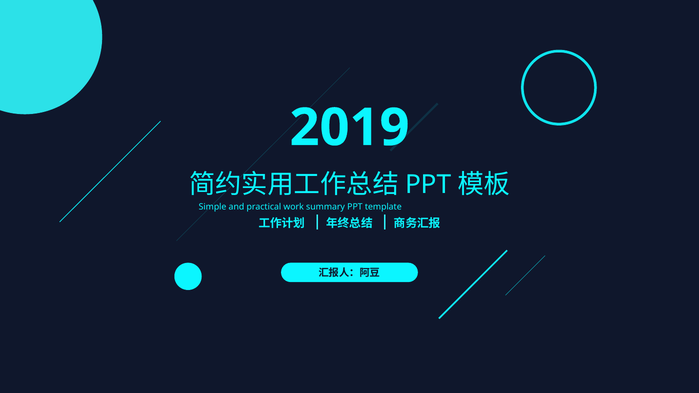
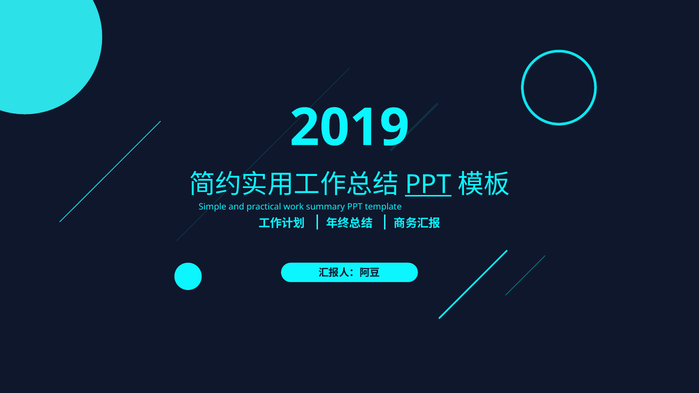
PPT at (428, 185) underline: none -> present
